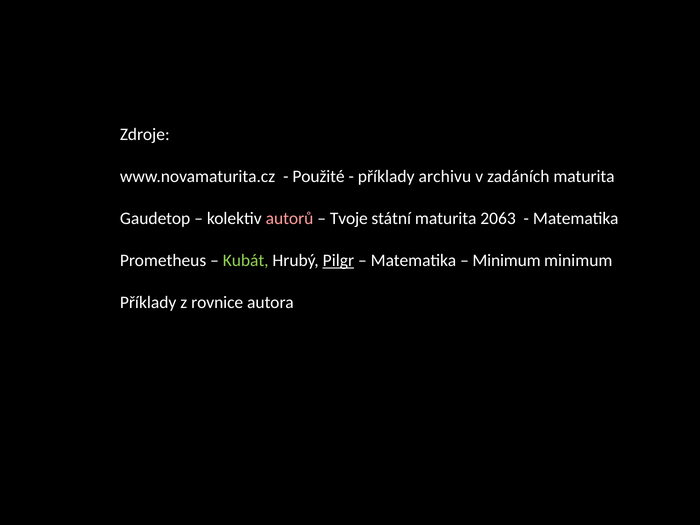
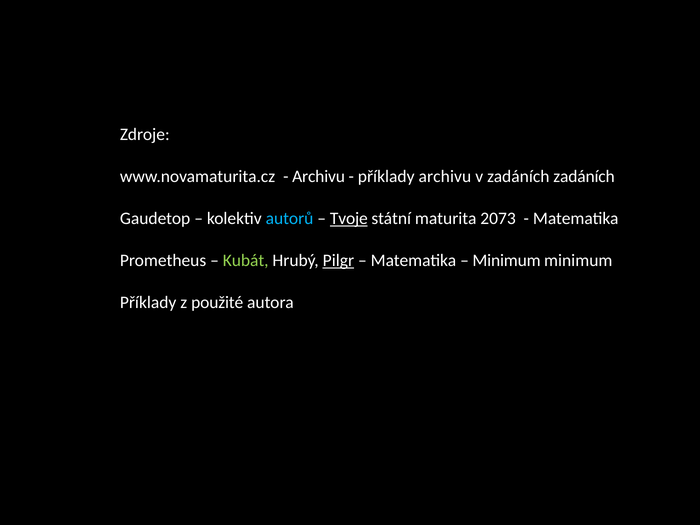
Použité at (319, 176): Použité -> Archivu
zadáních maturita: maturita -> zadáních
autorů colour: pink -> light blue
Tvoje underline: none -> present
2063: 2063 -> 2073
rovnice: rovnice -> použité
